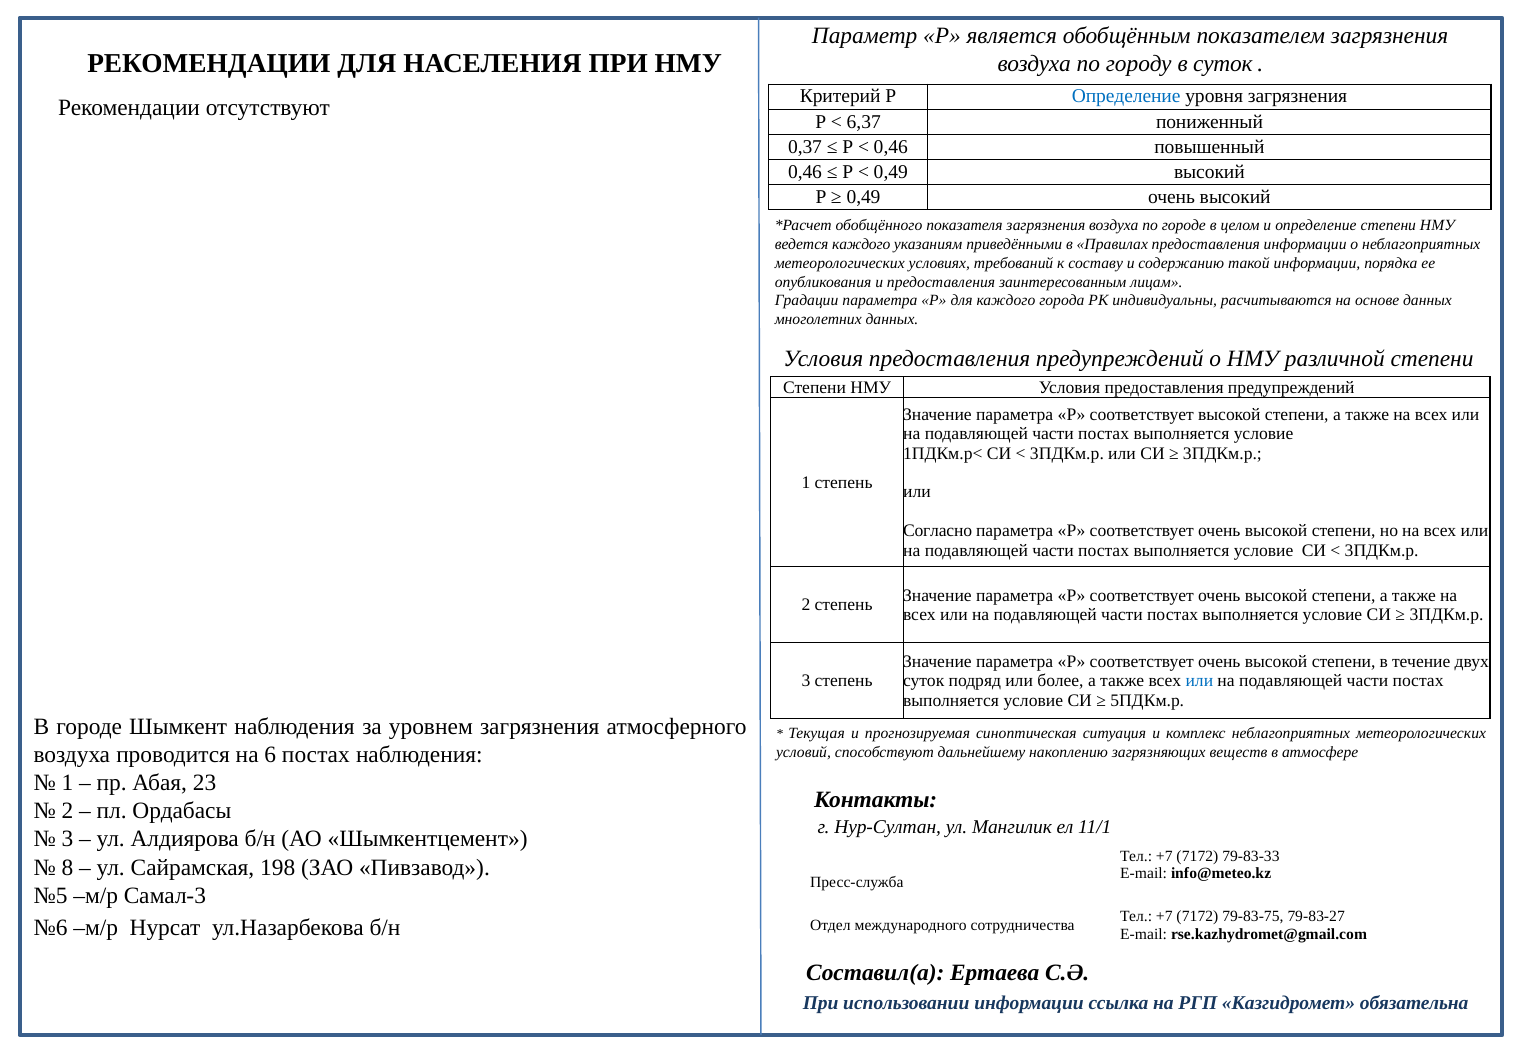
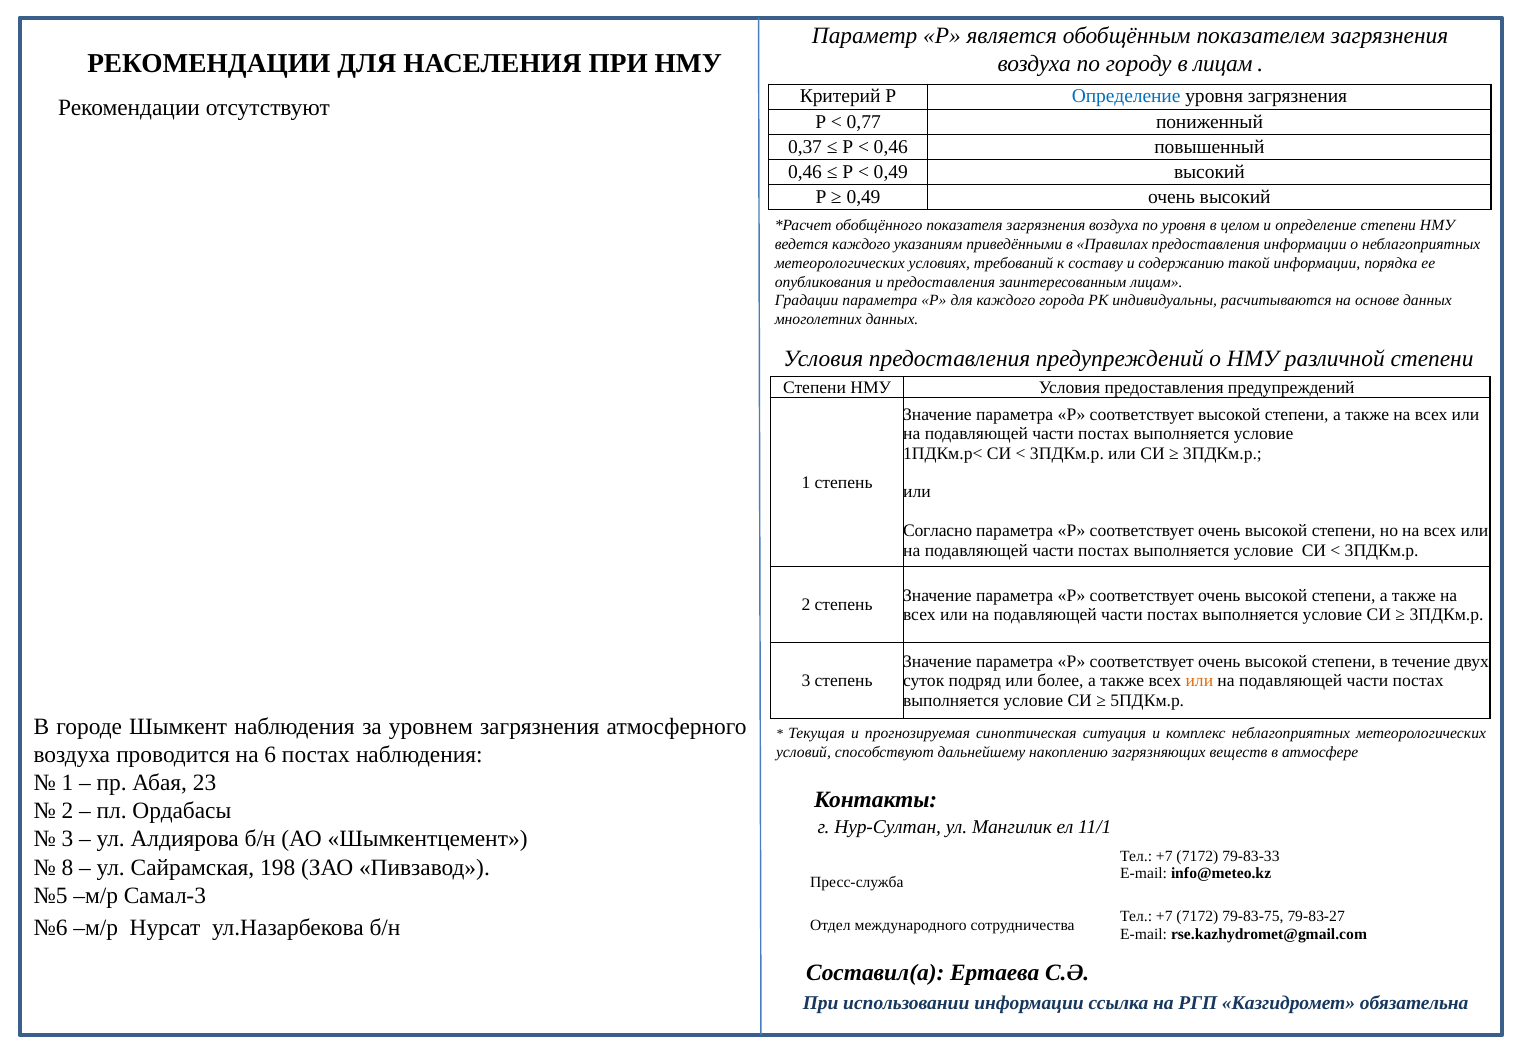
в суток: суток -> лицам
6,37: 6,37 -> 0,77
по городе: городе -> уровня
или at (1199, 681) colour: blue -> orange
